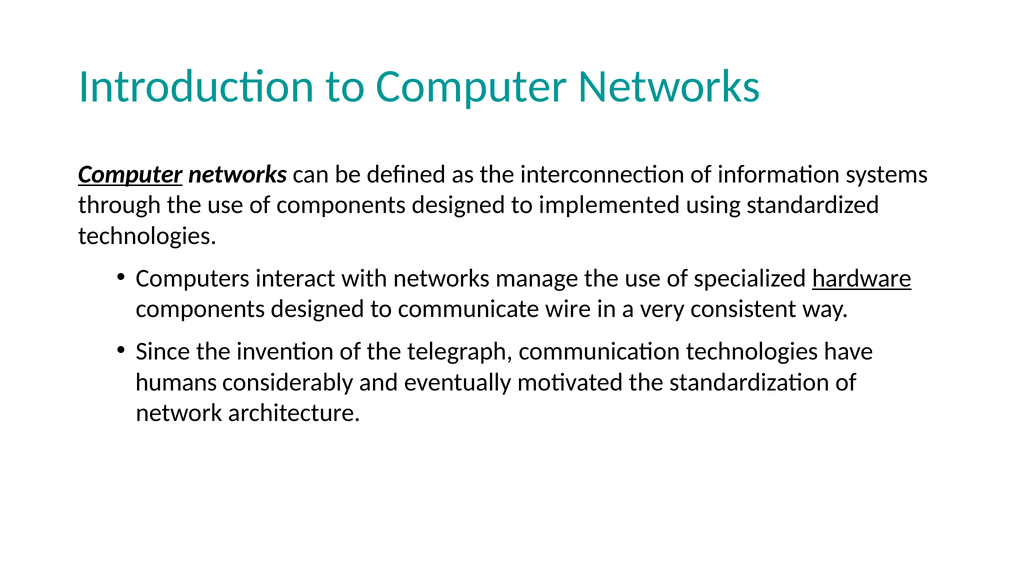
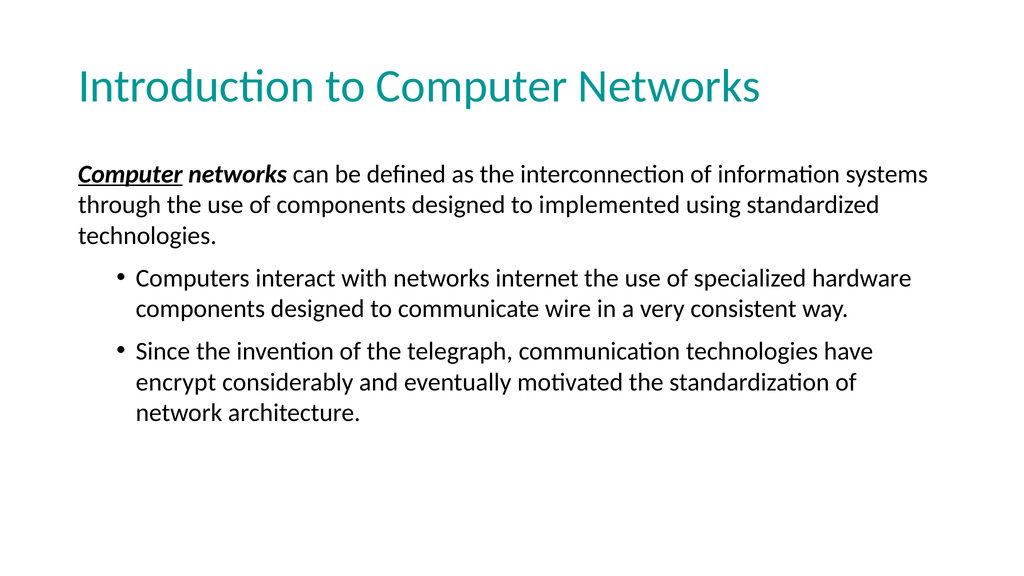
manage: manage -> internet
hardware underline: present -> none
humans: humans -> encrypt
